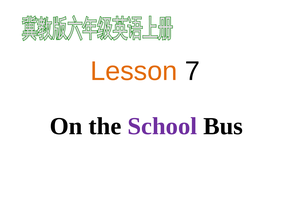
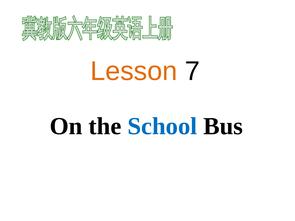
School colour: purple -> blue
